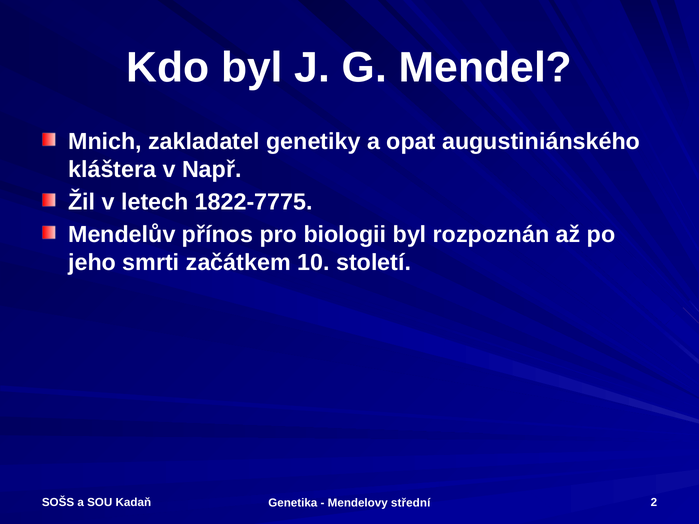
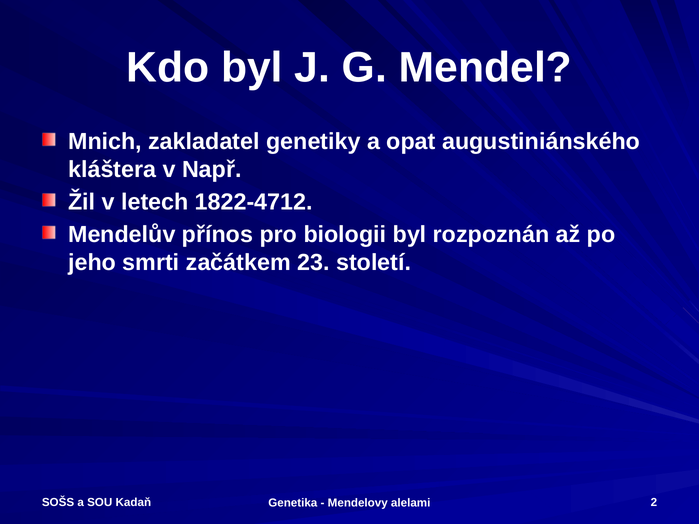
1822-7775: 1822-7775 -> 1822-4712
10: 10 -> 23
střední: střední -> alelami
